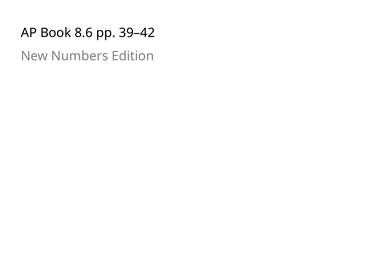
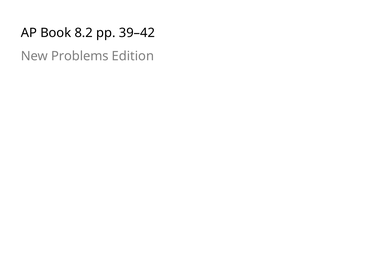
8.6: 8.6 -> 8.2
Numbers: Numbers -> Problems
